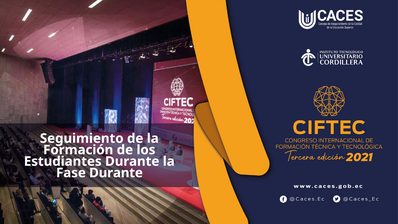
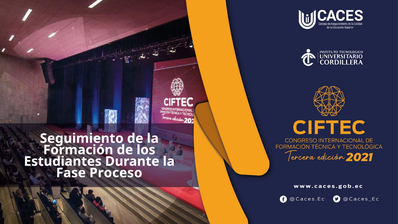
Fase Durante: Durante -> Proceso
